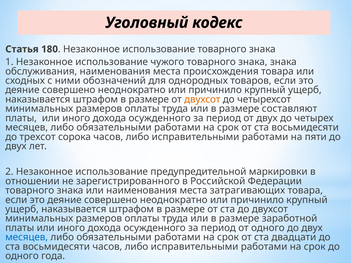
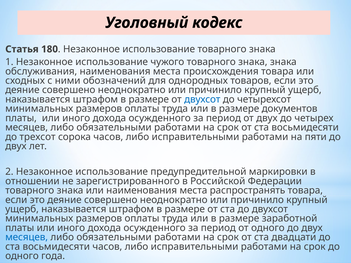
двухсот at (202, 99) colour: orange -> blue
составляют: составляют -> документов
затрагивающих: затрагивающих -> распространять
